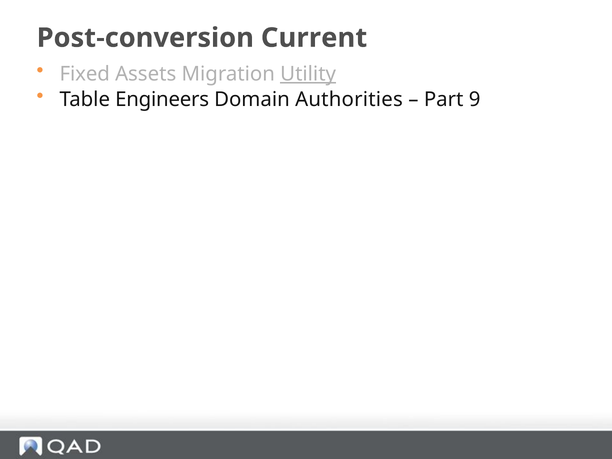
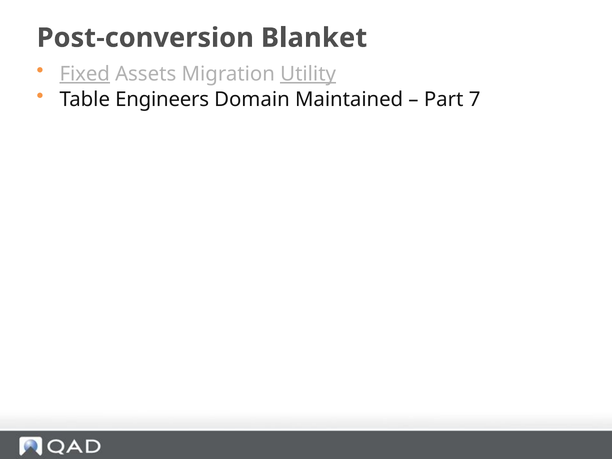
Current: Current -> Blanket
Fixed underline: none -> present
Authorities: Authorities -> Maintained
9: 9 -> 7
